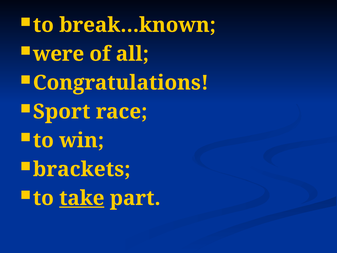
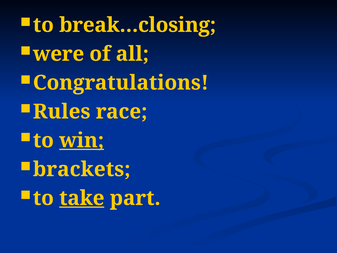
break…known: break…known -> break…closing
Sport: Sport -> Rules
win underline: none -> present
